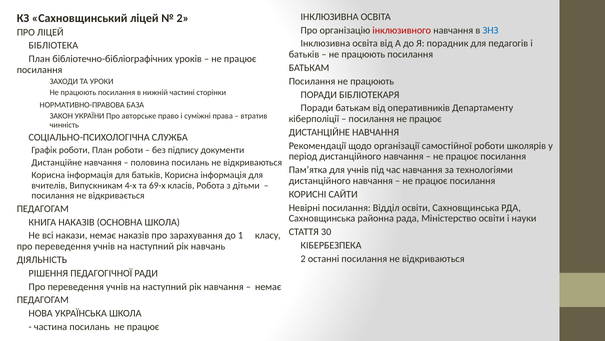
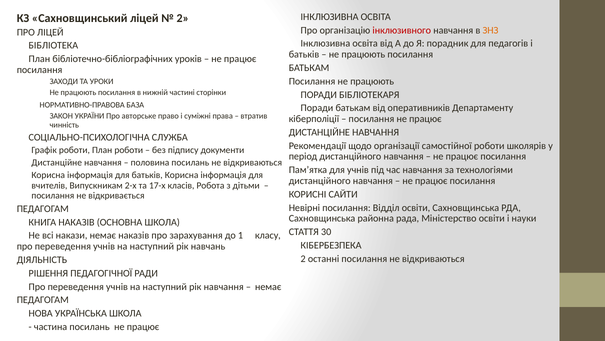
ЗНЗ colour: blue -> orange
4-х: 4-х -> 2-х
69-х: 69-х -> 17-х
